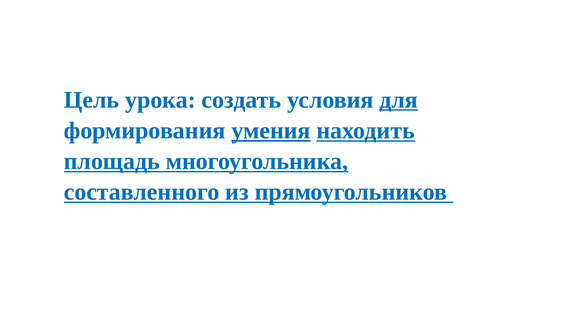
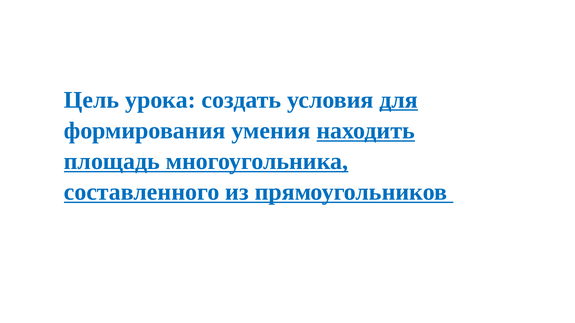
умения underline: present -> none
